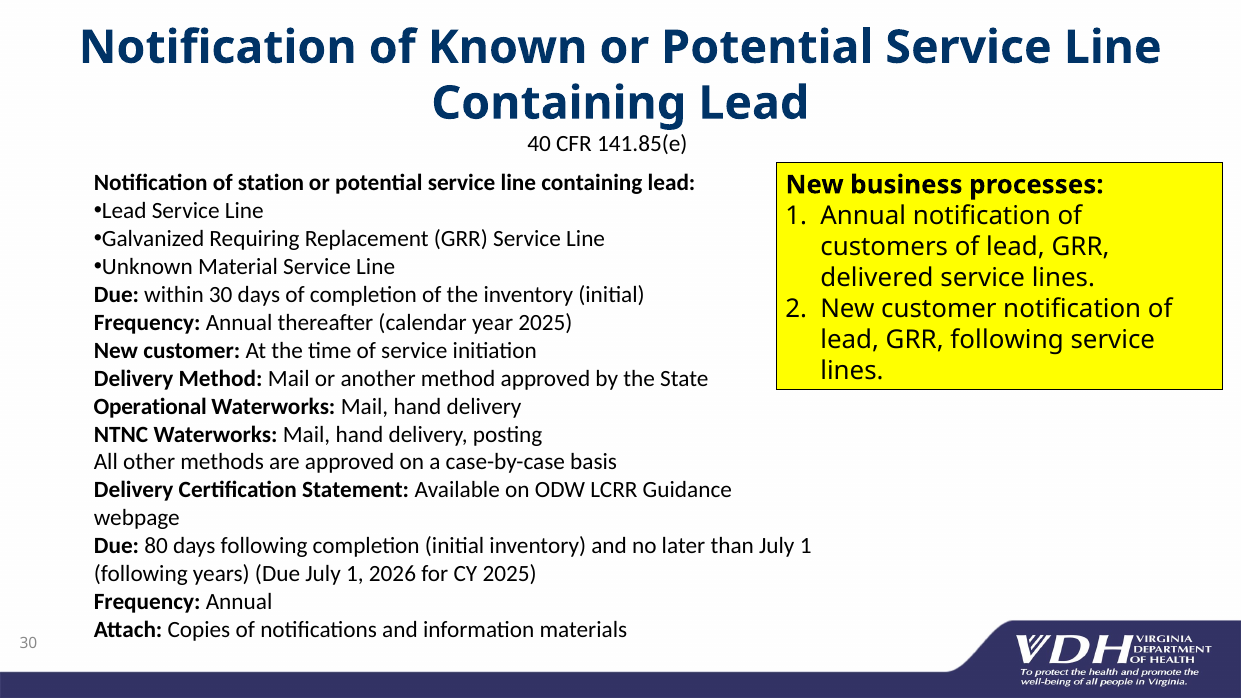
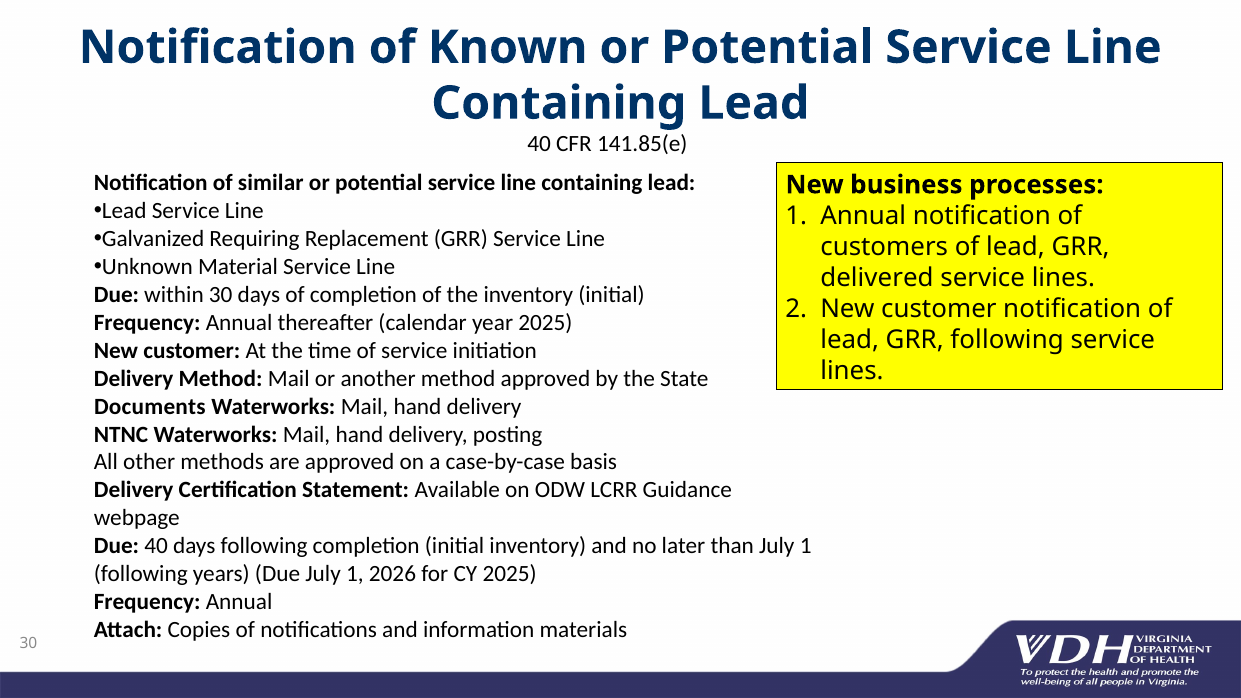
station: station -> similar
Operational: Operational -> Documents
Due 80: 80 -> 40
